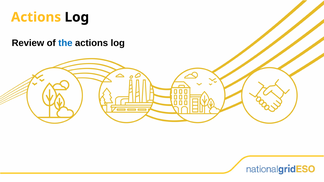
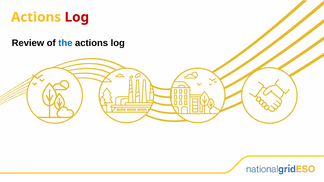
Log at (77, 17) colour: black -> red
